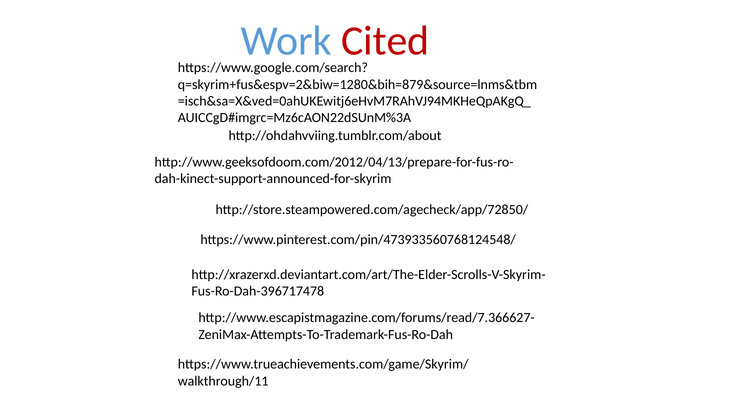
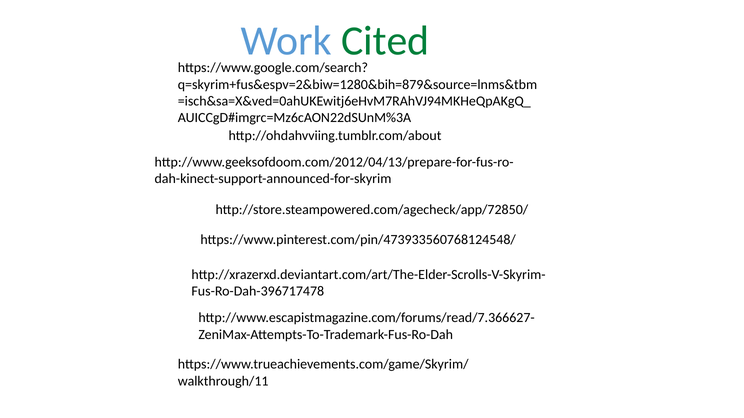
Cited colour: red -> green
